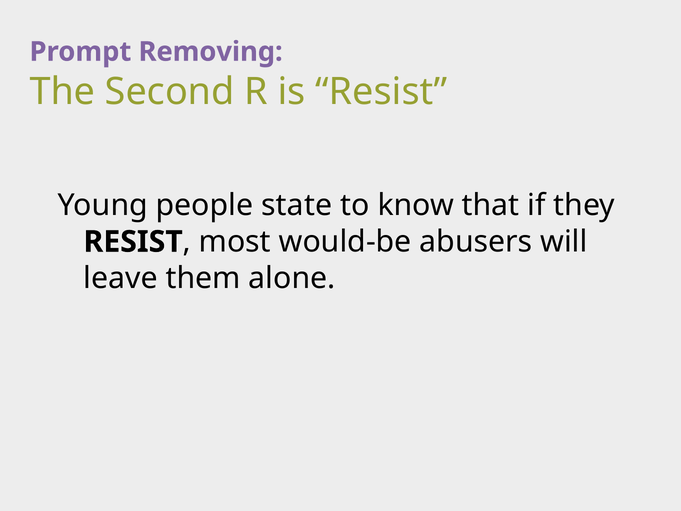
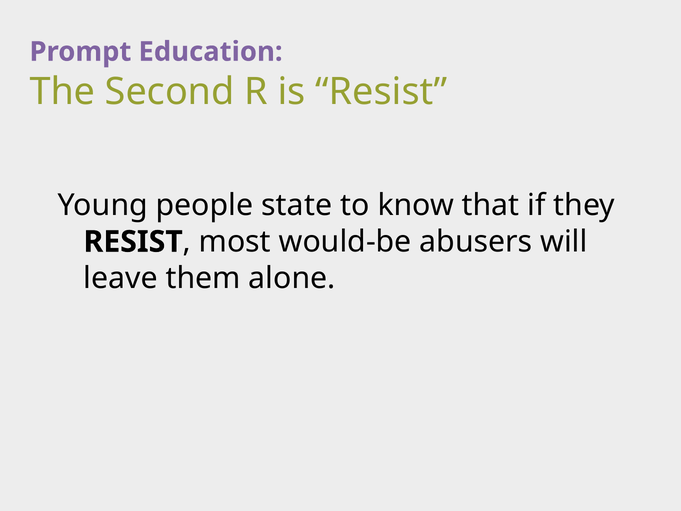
Removing: Removing -> Education
